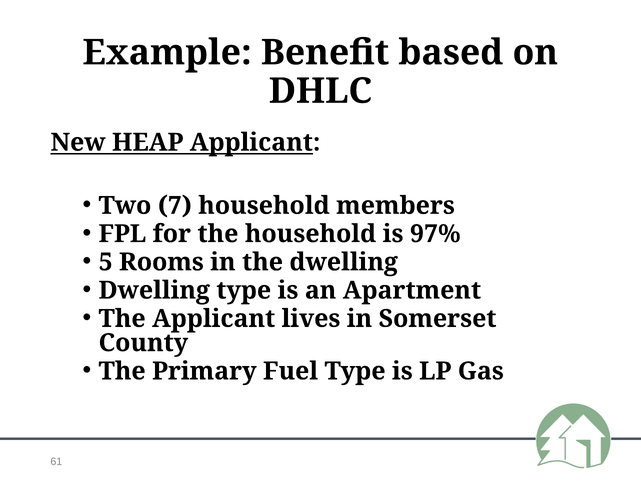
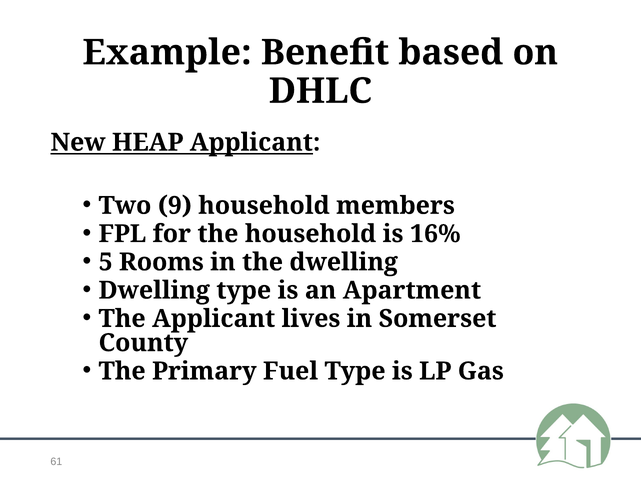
7: 7 -> 9
97%: 97% -> 16%
